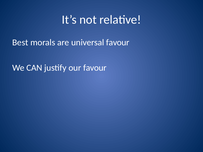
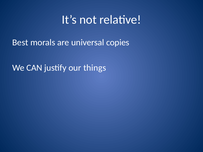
universal favour: favour -> copies
our favour: favour -> things
